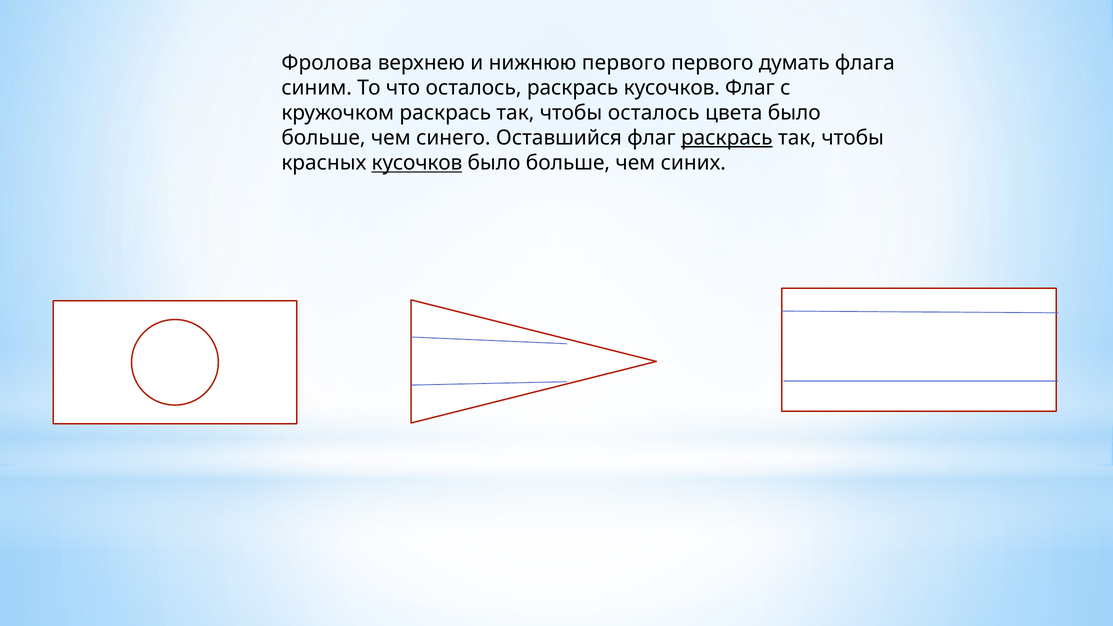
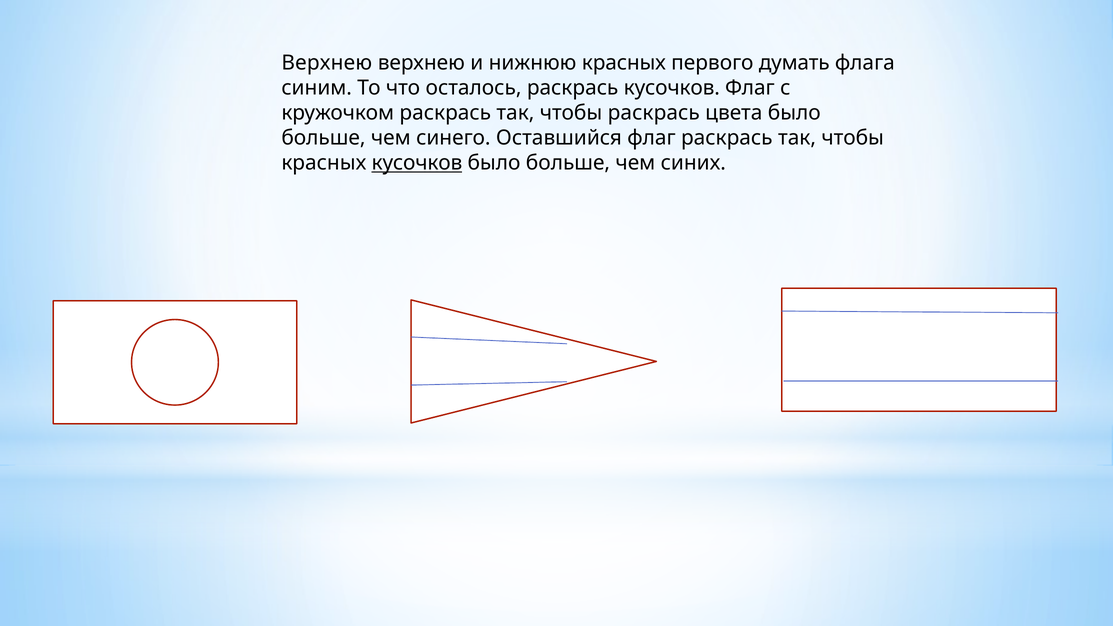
Фролова at (327, 63): Фролова -> Верхнею
нижнюю первого: первого -> красных
чтобы осталось: осталось -> раскрась
раскрась at (727, 138) underline: present -> none
